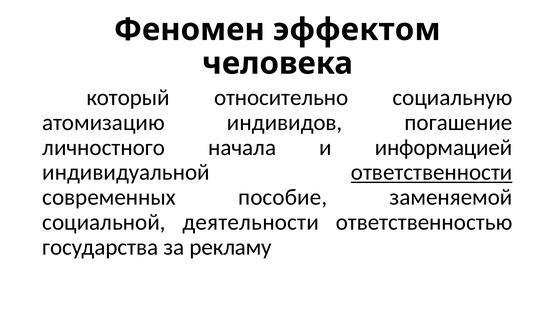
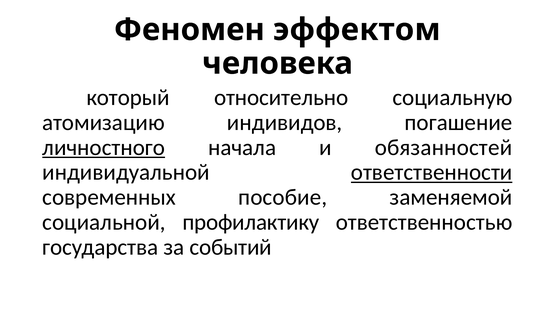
личностного underline: none -> present
информацией: информацией -> обязанностей
деятельности: деятельности -> профилактику
рекламу: рекламу -> событий
